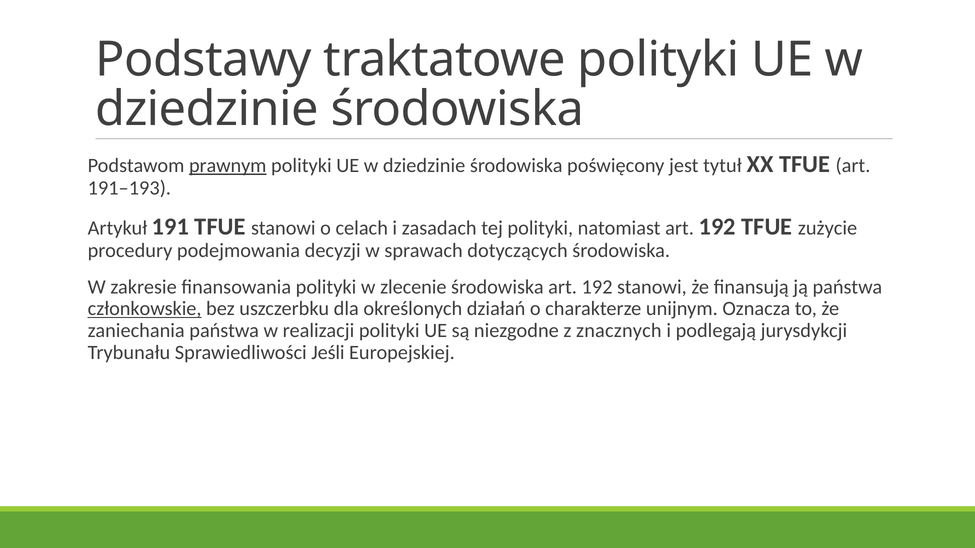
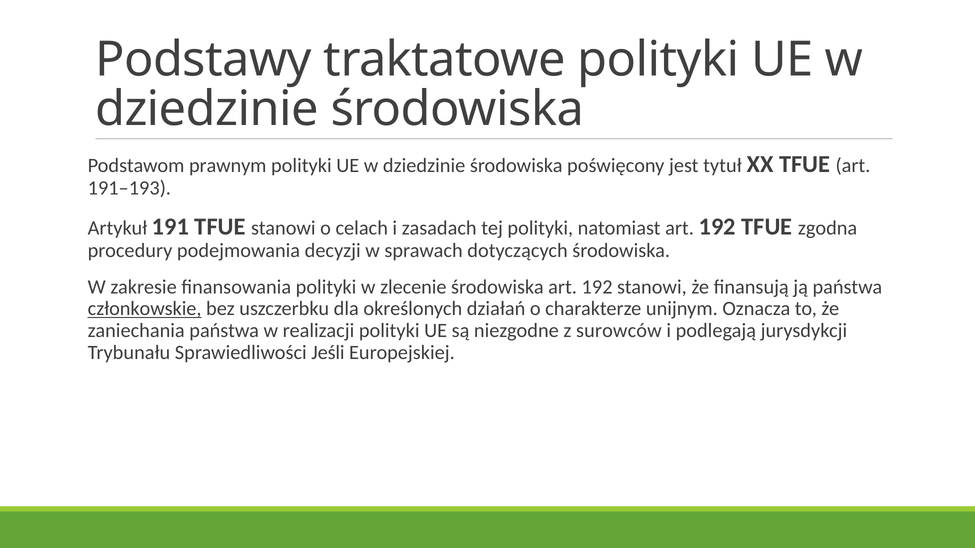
prawnym underline: present -> none
zużycie: zużycie -> zgodna
znacznych: znacznych -> surowców
